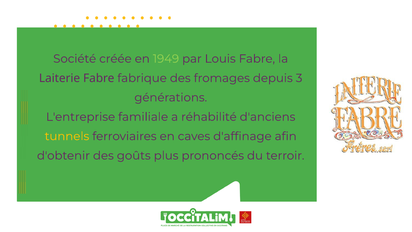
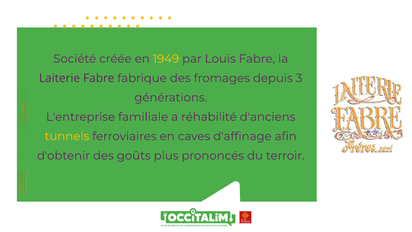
1949 colour: light green -> yellow
